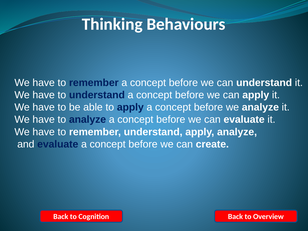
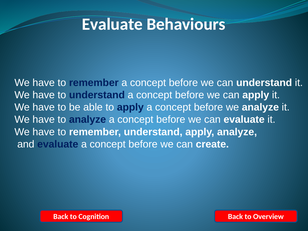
Thinking at (112, 24): Thinking -> Evaluate
